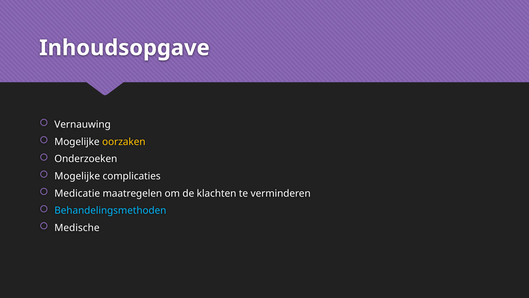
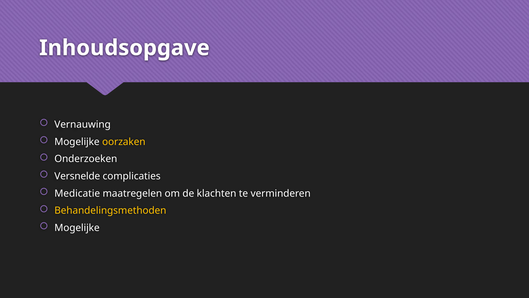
Mogelijke at (77, 176): Mogelijke -> Versnelde
Behandelingsmethoden colour: light blue -> yellow
Medische at (77, 228): Medische -> Mogelijke
